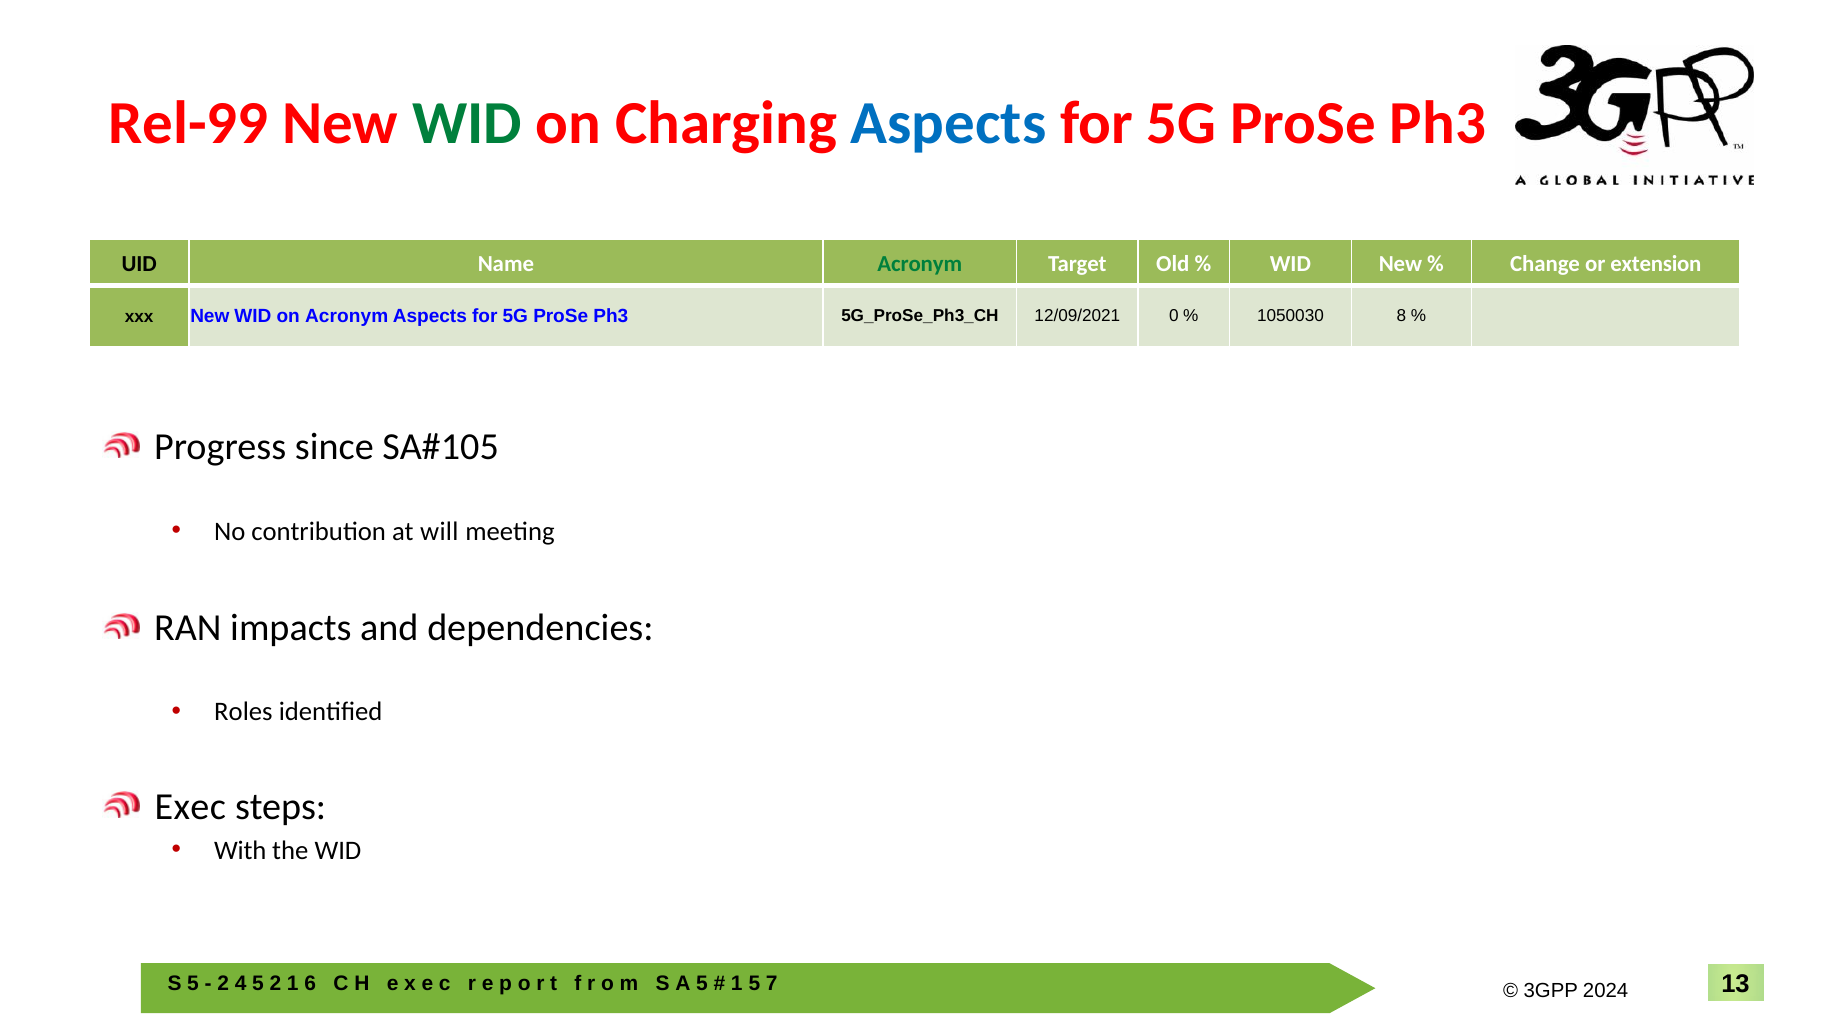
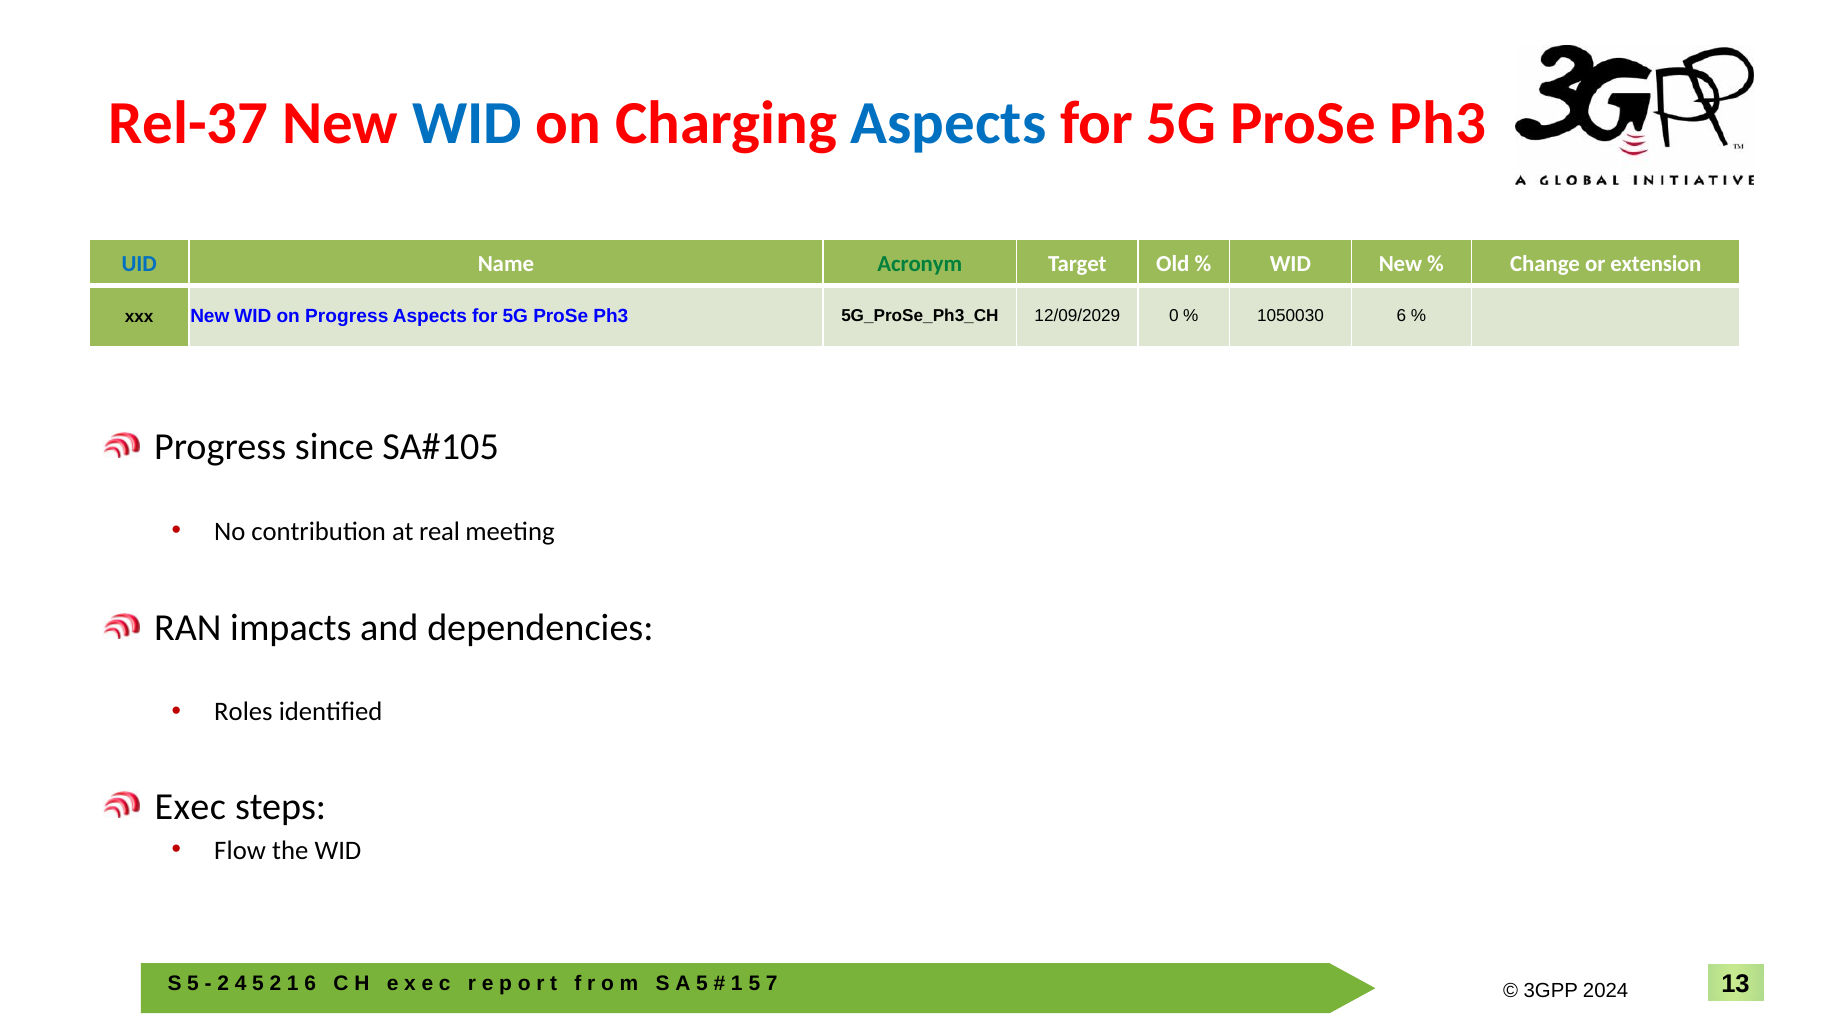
Rel-99: Rel-99 -> Rel-37
WID at (467, 123) colour: green -> blue
UID colour: black -> blue
on Acronym: Acronym -> Progress
12/09/2021: 12/09/2021 -> 12/09/2029
1050030 8: 8 -> 6
will: will -> real
With: With -> Flow
